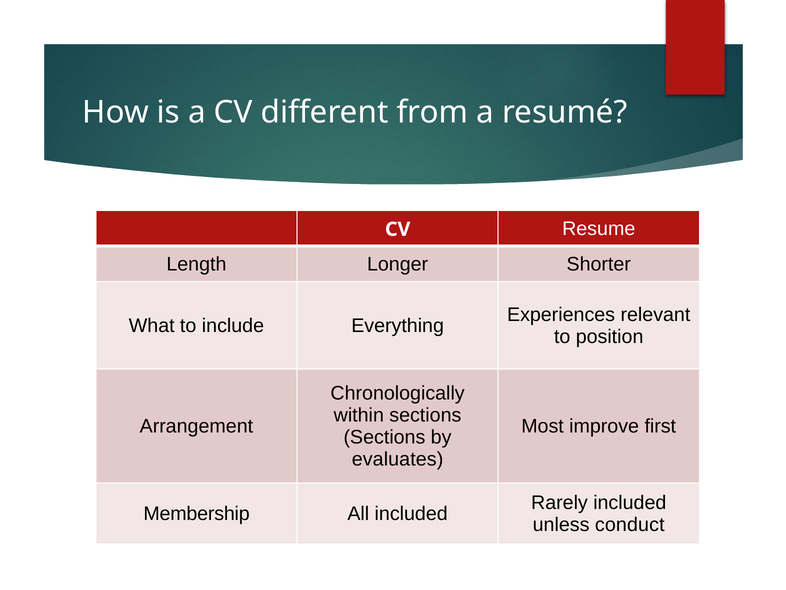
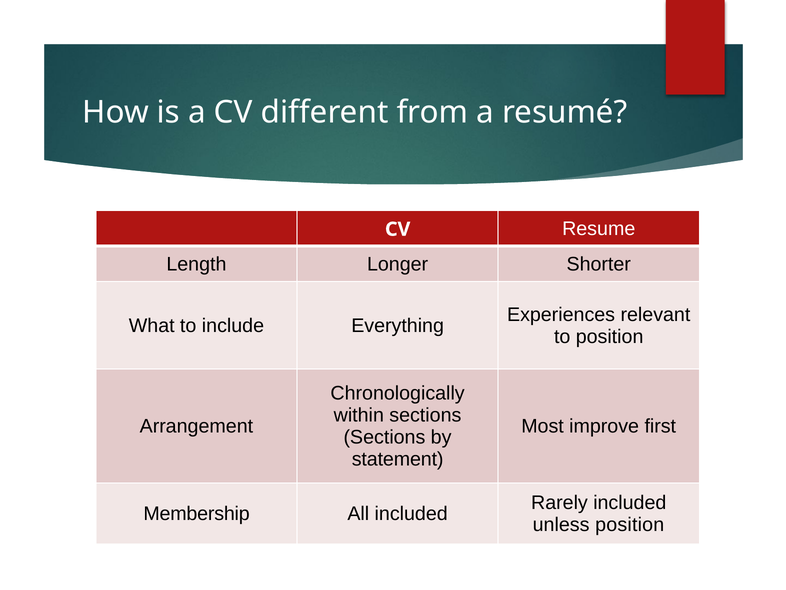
evaluates: evaluates -> statement
unless conduct: conduct -> position
